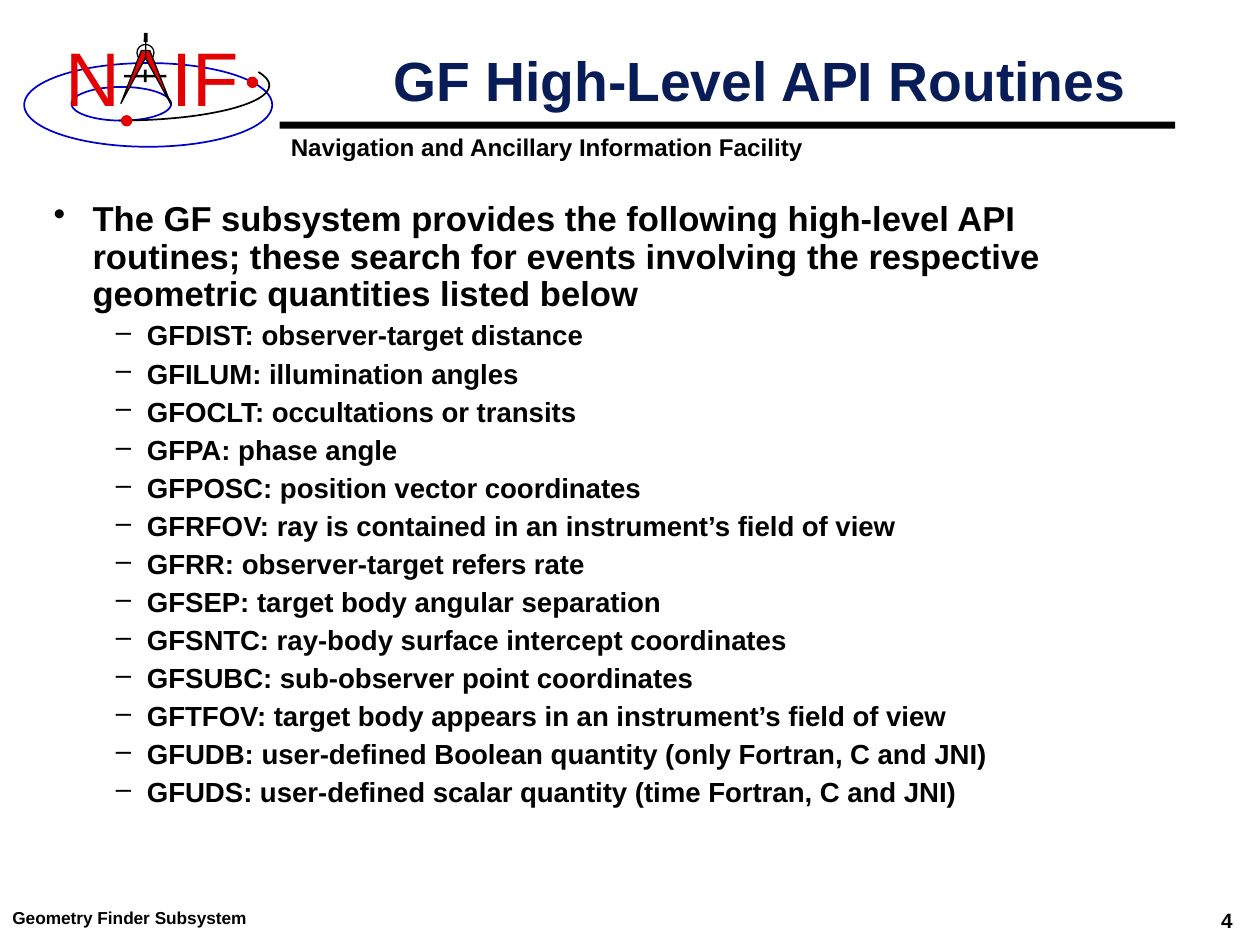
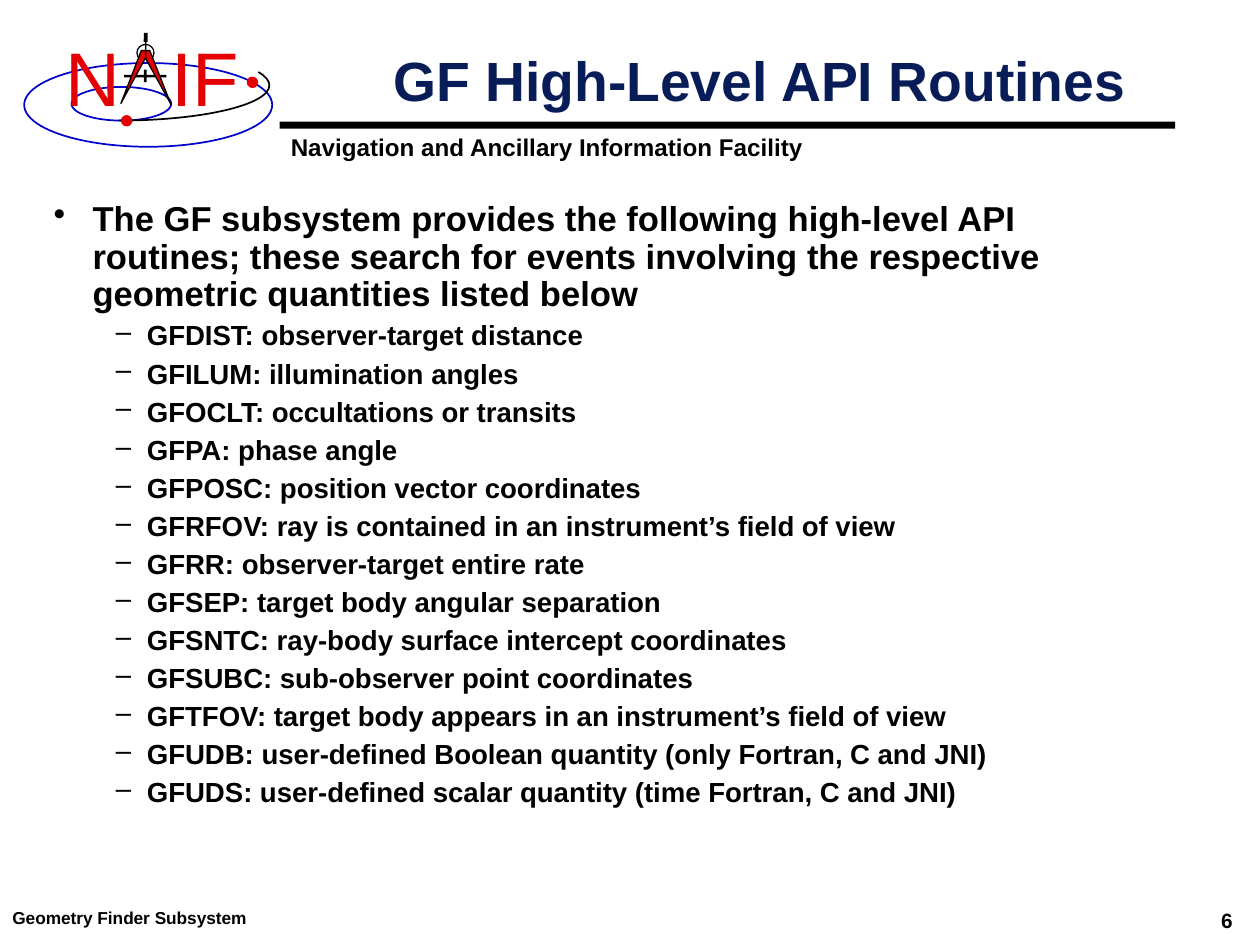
refers: refers -> entire
4: 4 -> 6
